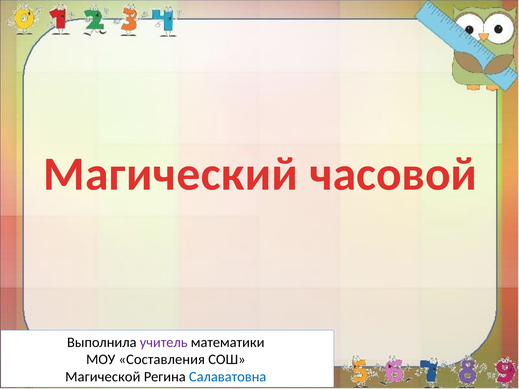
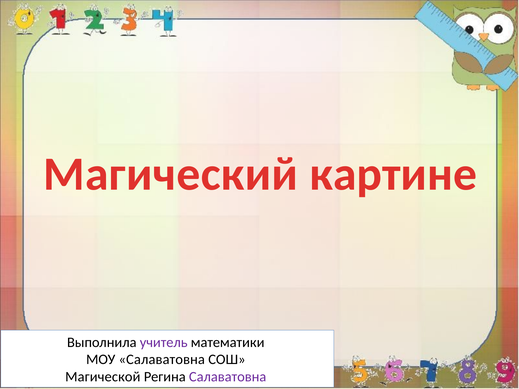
часовой: часовой -> картине
МОУ Составления: Составления -> Салаватовна
Салаватовна at (228, 377) colour: blue -> purple
